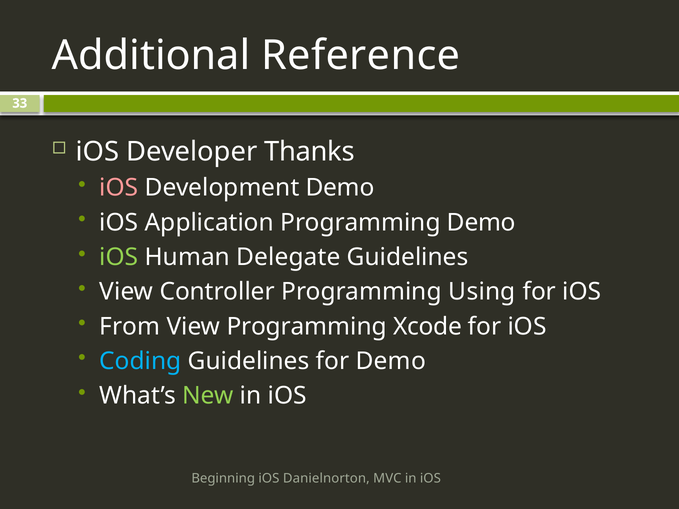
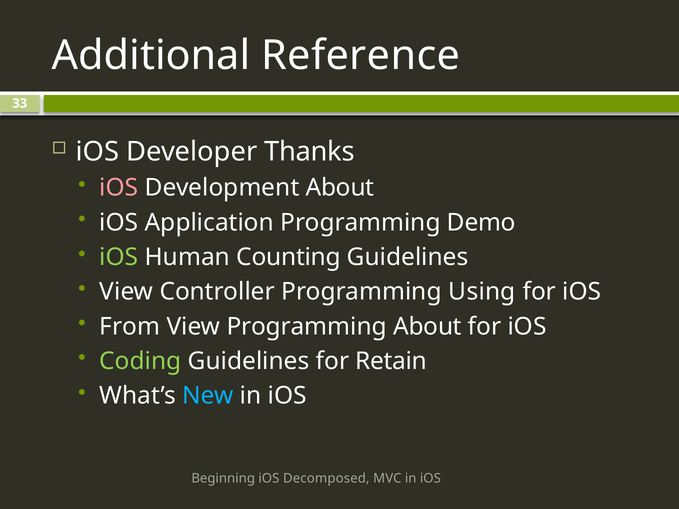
Development Demo: Demo -> About
Delegate: Delegate -> Counting
Programming Xcode: Xcode -> About
Coding colour: light blue -> light green
for Demo: Demo -> Retain
New colour: light green -> light blue
Danielnorton: Danielnorton -> Decomposed
